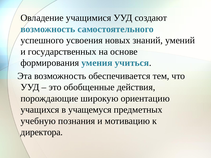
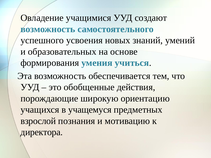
государственных: государственных -> образовательных
учебную: учебную -> взрослой
